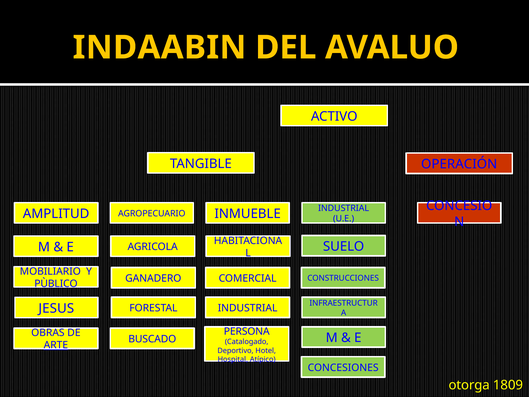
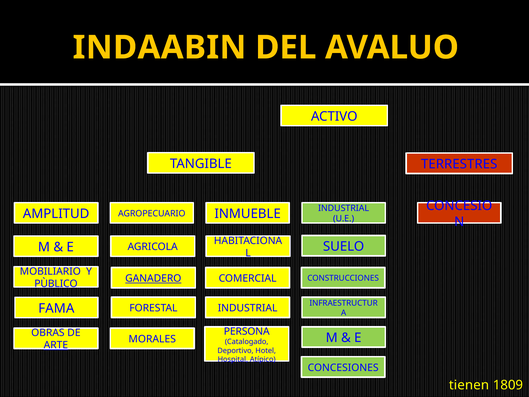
OPERACIÓN: OPERACIÓN -> TERRESTRES
GANADERO underline: none -> present
JESUS: JESUS -> FAMA
BUSCADO: BUSCADO -> MORALES
otorga: otorga -> tienen
